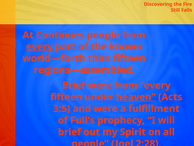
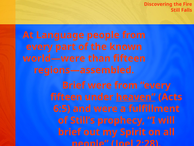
Continues: Continues -> Language
every at (39, 47) underline: present -> none
world—forth: world—forth -> world—were
3:5: 3:5 -> 6:5
Full’s: Full’s -> Still’s
